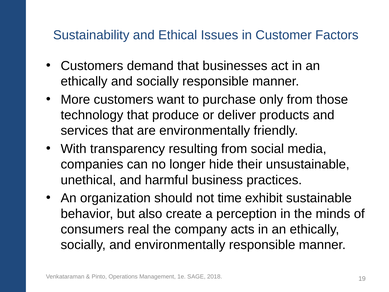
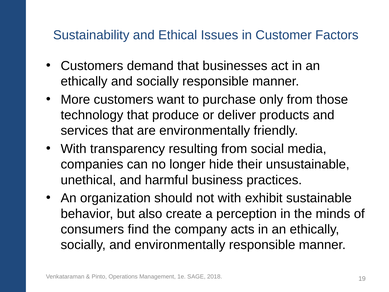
not time: time -> with
real: real -> find
